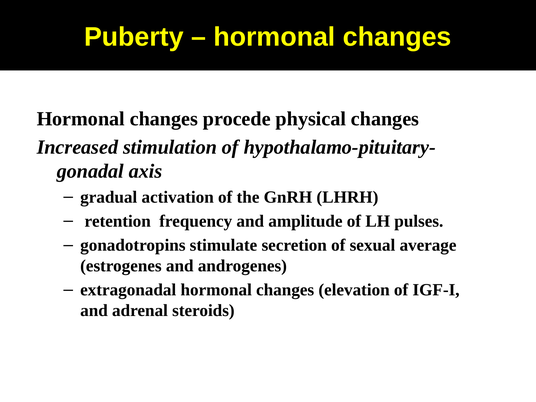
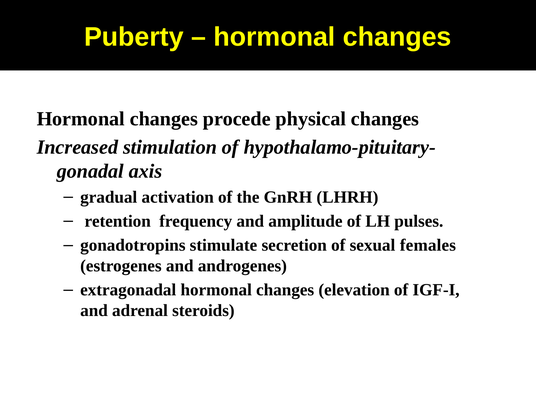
average: average -> females
